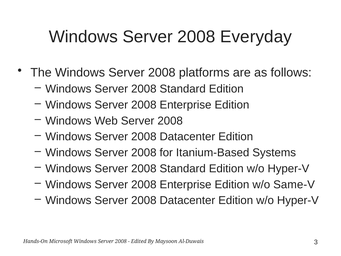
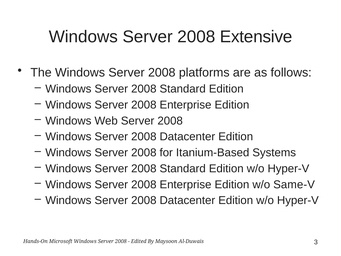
Everyday: Everyday -> Extensive
